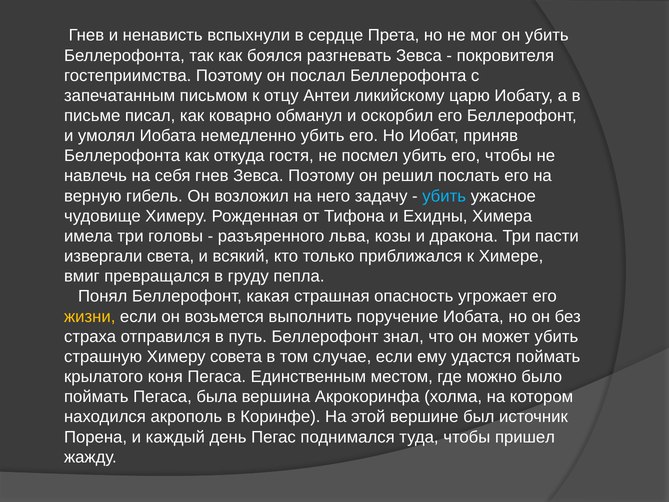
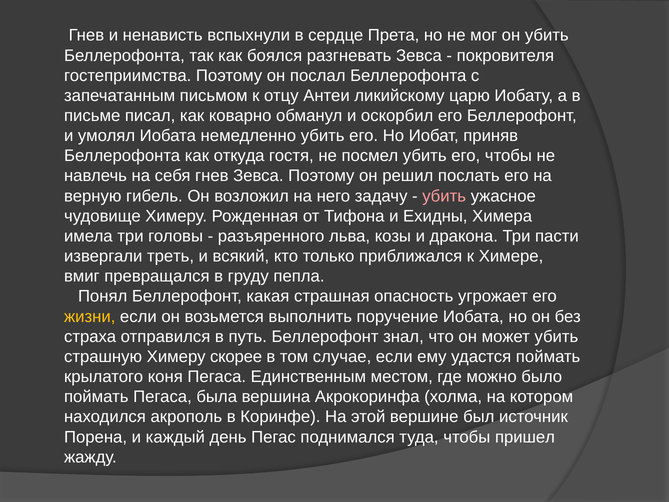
убить at (444, 196) colour: light blue -> pink
света: света -> треть
совета: совета -> скорее
